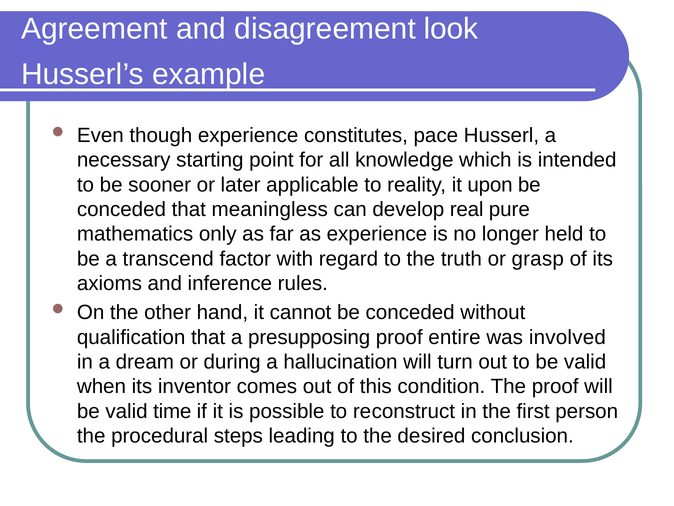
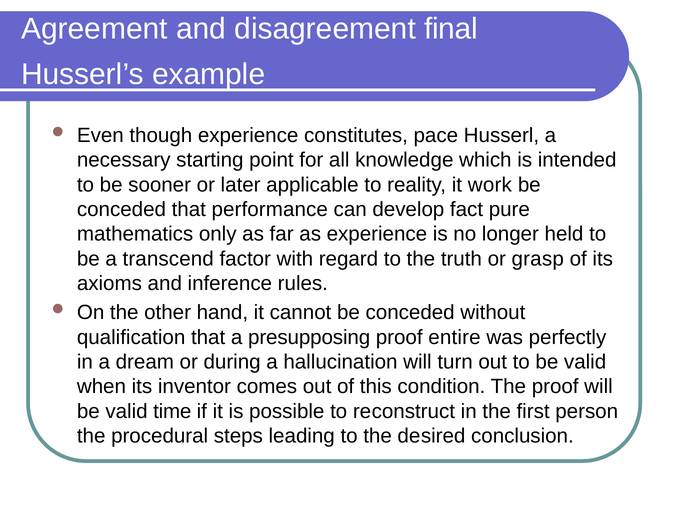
look: look -> final
upon: upon -> work
meaningless: meaningless -> performance
real: real -> fact
involved: involved -> perfectly
